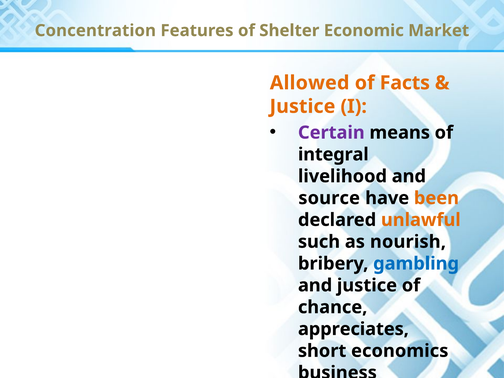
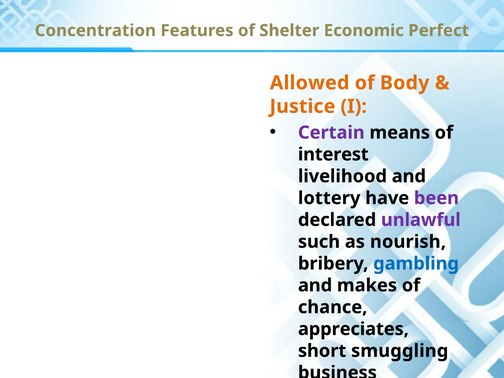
Market: Market -> Perfect
Facts: Facts -> Body
integral: integral -> interest
source: source -> lottery
been colour: orange -> purple
unlawful colour: orange -> purple
and justice: justice -> makes
economics: economics -> smuggling
